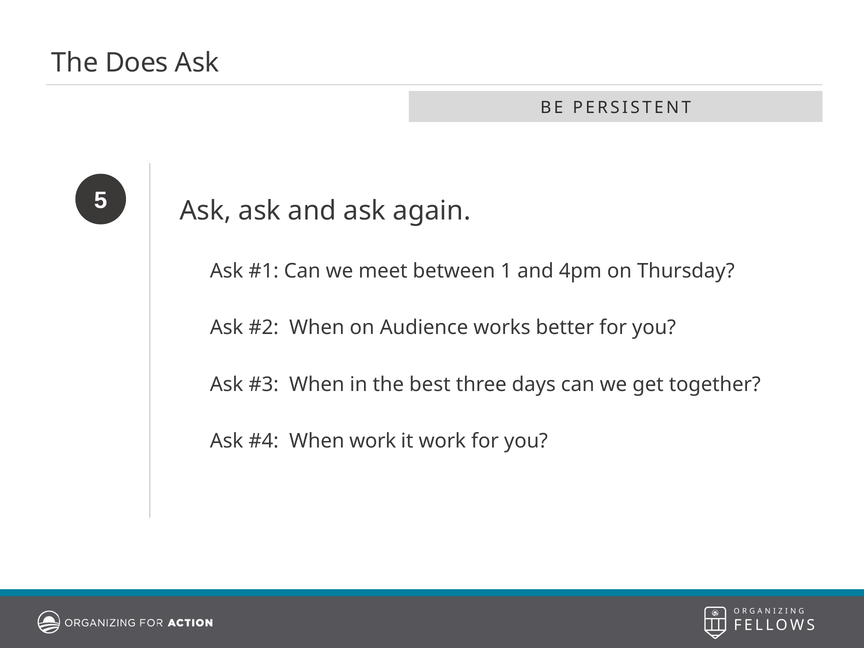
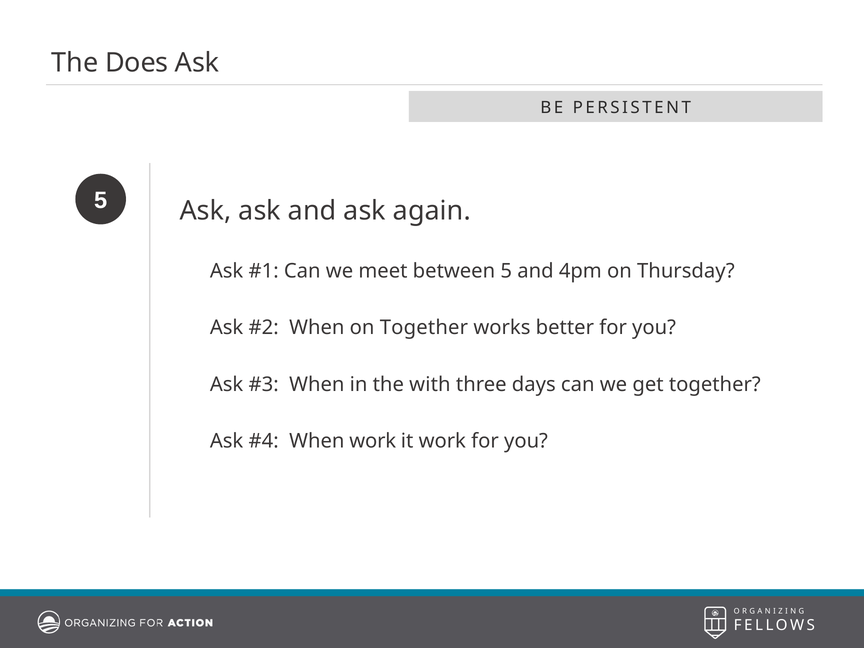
between 1: 1 -> 5
on Audience: Audience -> Together
best: best -> with
